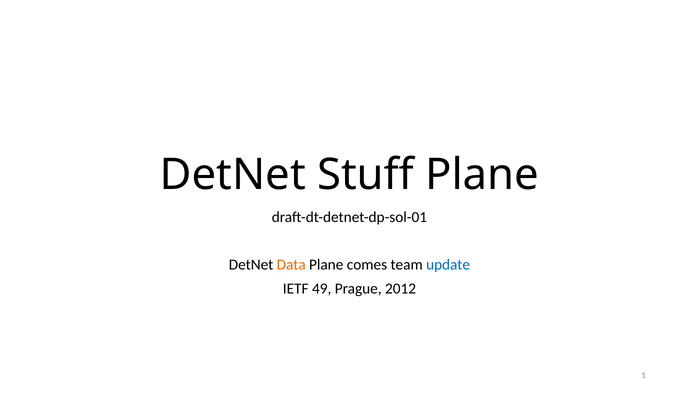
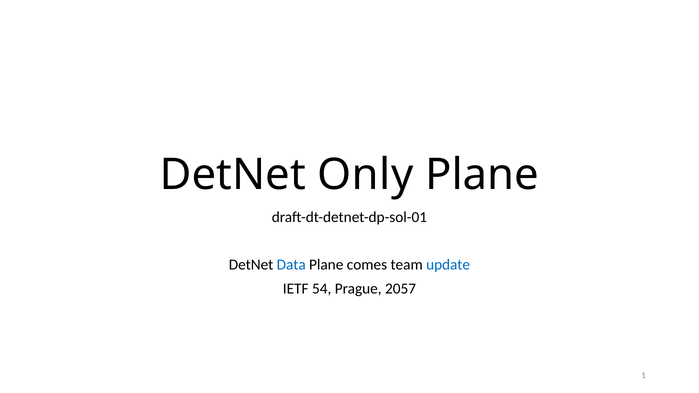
Stuff: Stuff -> Only
Data colour: orange -> blue
49: 49 -> 54
2012: 2012 -> 2057
